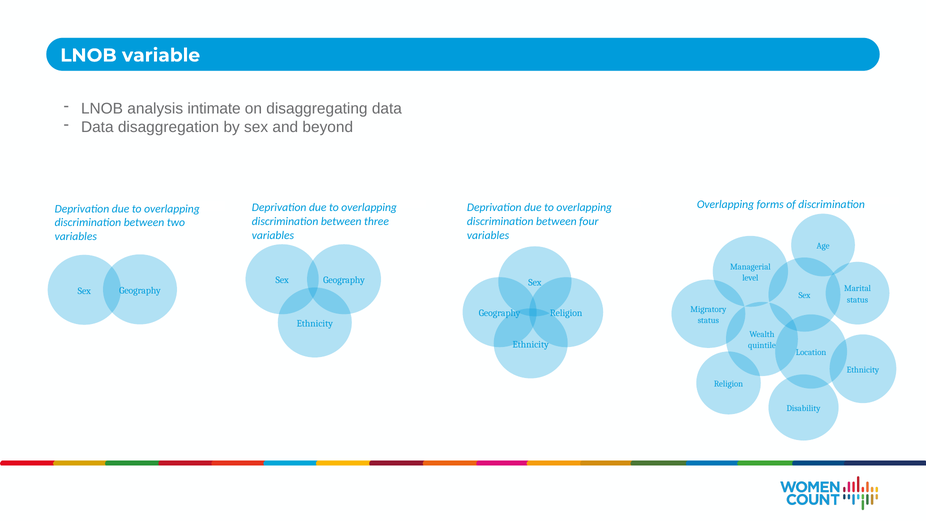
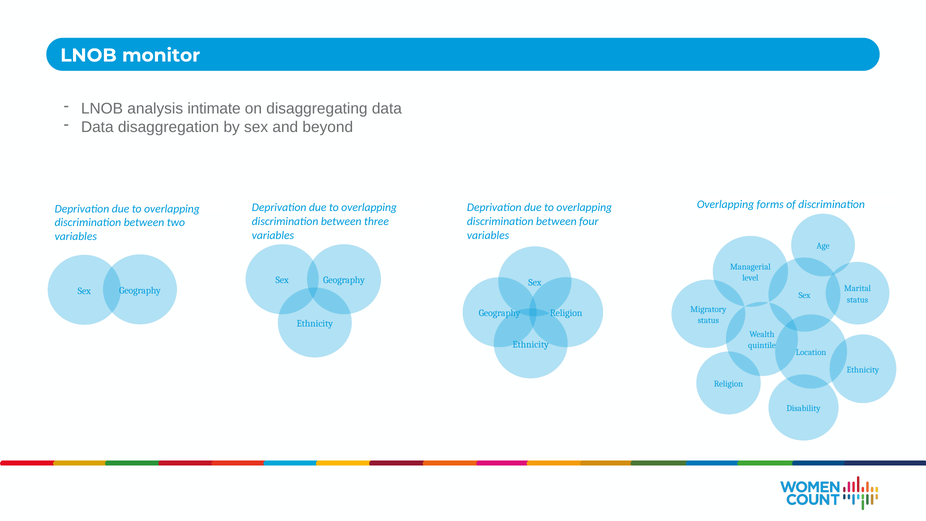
variable: variable -> monitor
